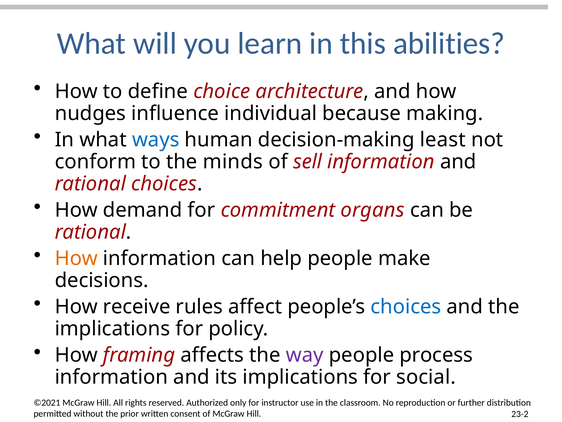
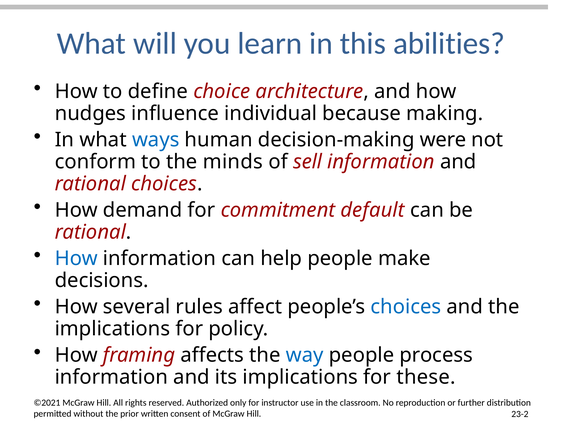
least: least -> were
organs: organs -> default
How at (76, 258) colour: orange -> blue
receive: receive -> several
way colour: purple -> blue
social: social -> these
